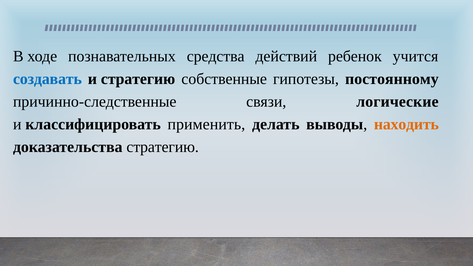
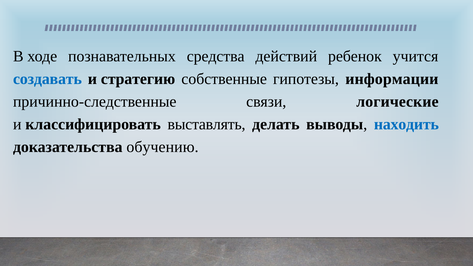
постоянному: постоянному -> информации
применить: применить -> выставлять
находить colour: orange -> blue
доказательства стратегию: стратегию -> обучению
